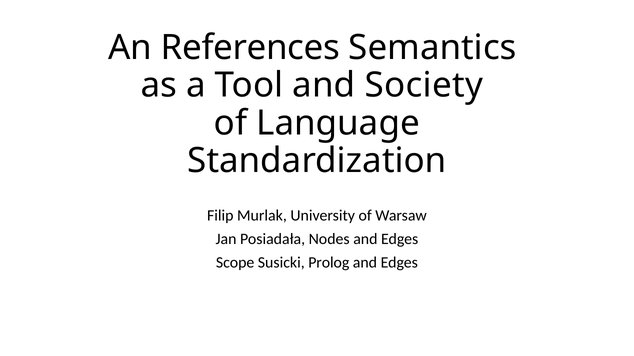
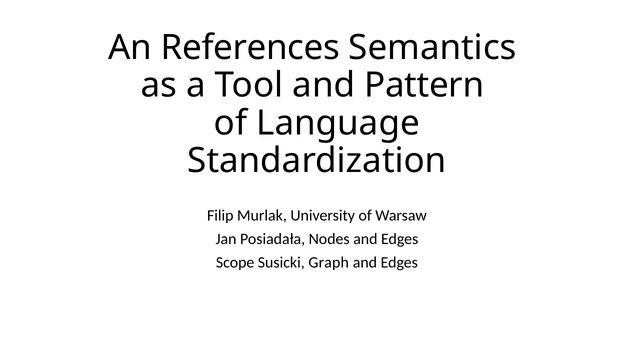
Society: Society -> Pattern
Prolog: Prolog -> Graph
